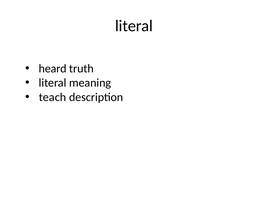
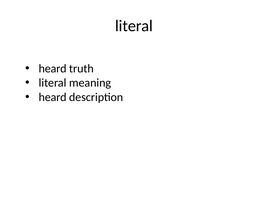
teach at (53, 97): teach -> heard
